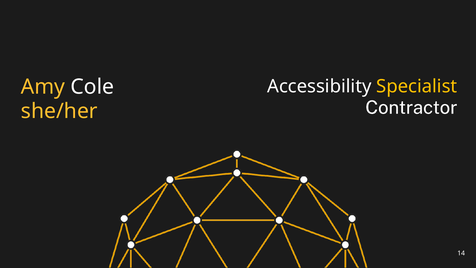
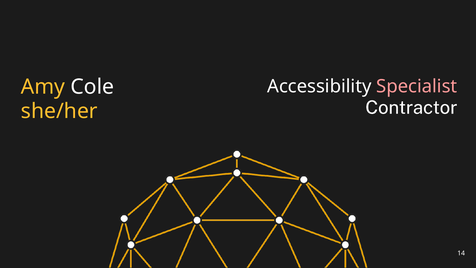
Specialist colour: yellow -> pink
